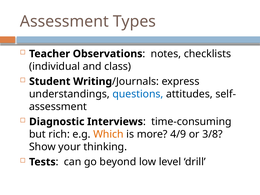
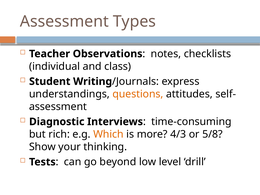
questions colour: blue -> orange
4/9: 4/9 -> 4/3
3/8: 3/8 -> 5/8
